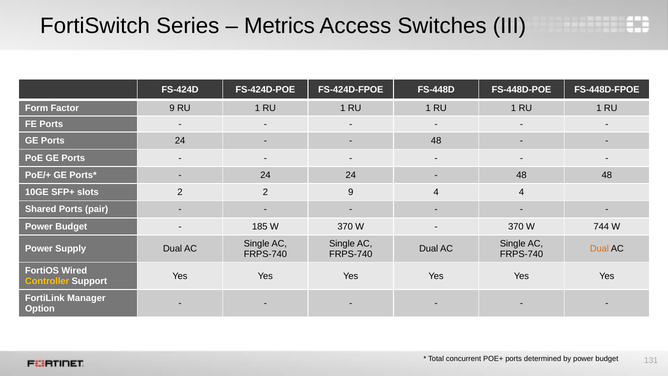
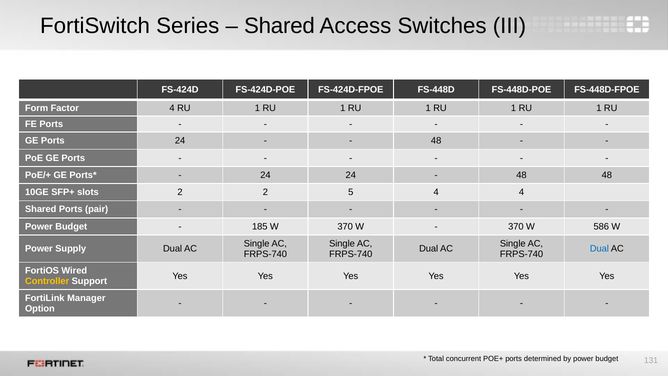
Metrics at (279, 26): Metrics -> Shared
Factor 9: 9 -> 4
2 9: 9 -> 5
744: 744 -> 586
Dual at (599, 249) colour: orange -> blue
